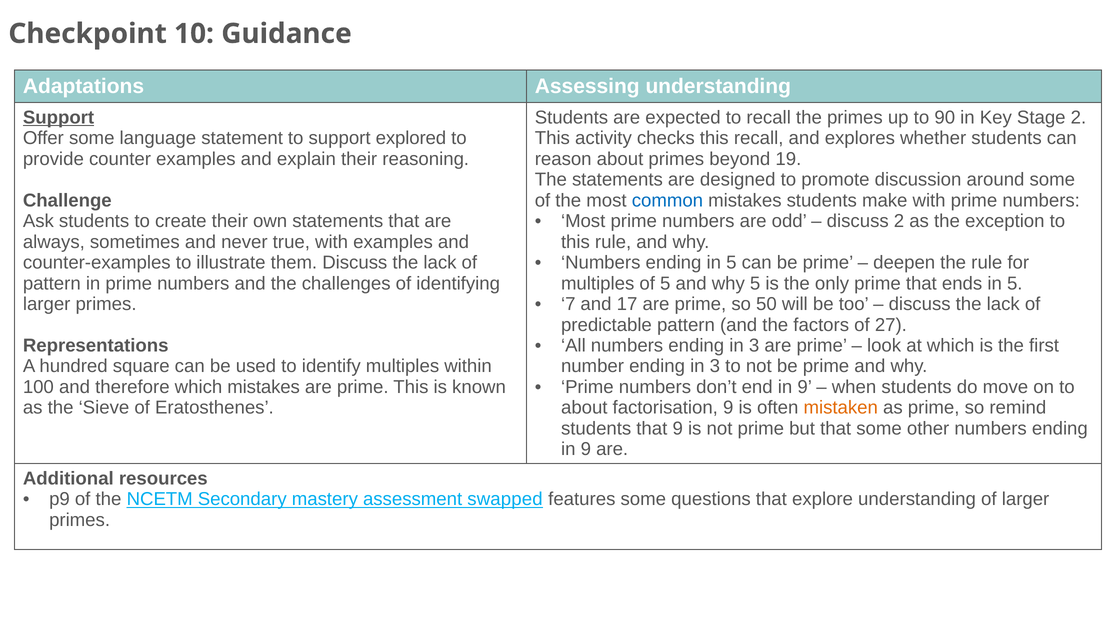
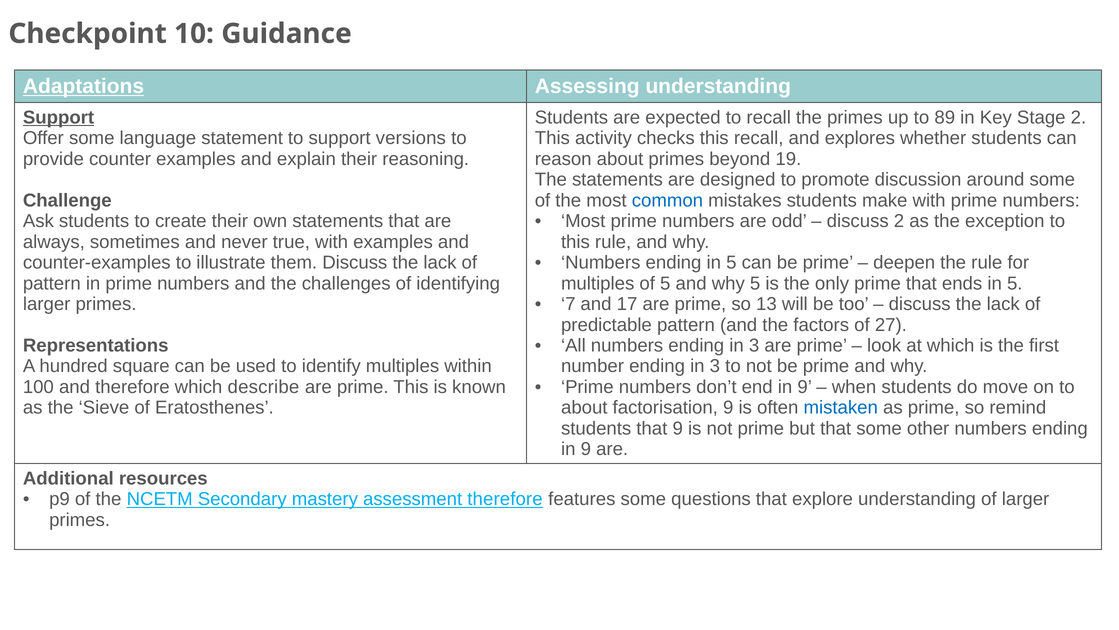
Adaptations underline: none -> present
90: 90 -> 89
explored: explored -> versions
50: 50 -> 13
which mistakes: mistakes -> describe
mistaken colour: orange -> blue
assessment swapped: swapped -> therefore
